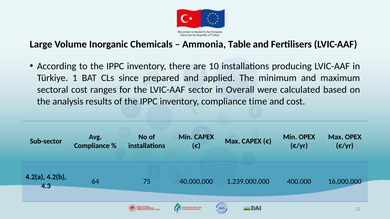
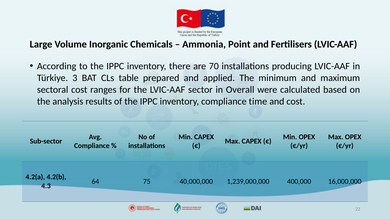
Table: Table -> Point
10: 10 -> 70
1: 1 -> 3
since: since -> table
